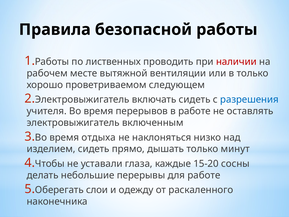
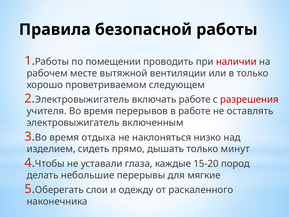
лиственных: лиственных -> помещении
включать сидеть: сидеть -> работе
разрешения colour: blue -> red
сосны: сосны -> пород
для работе: работе -> мягкие
